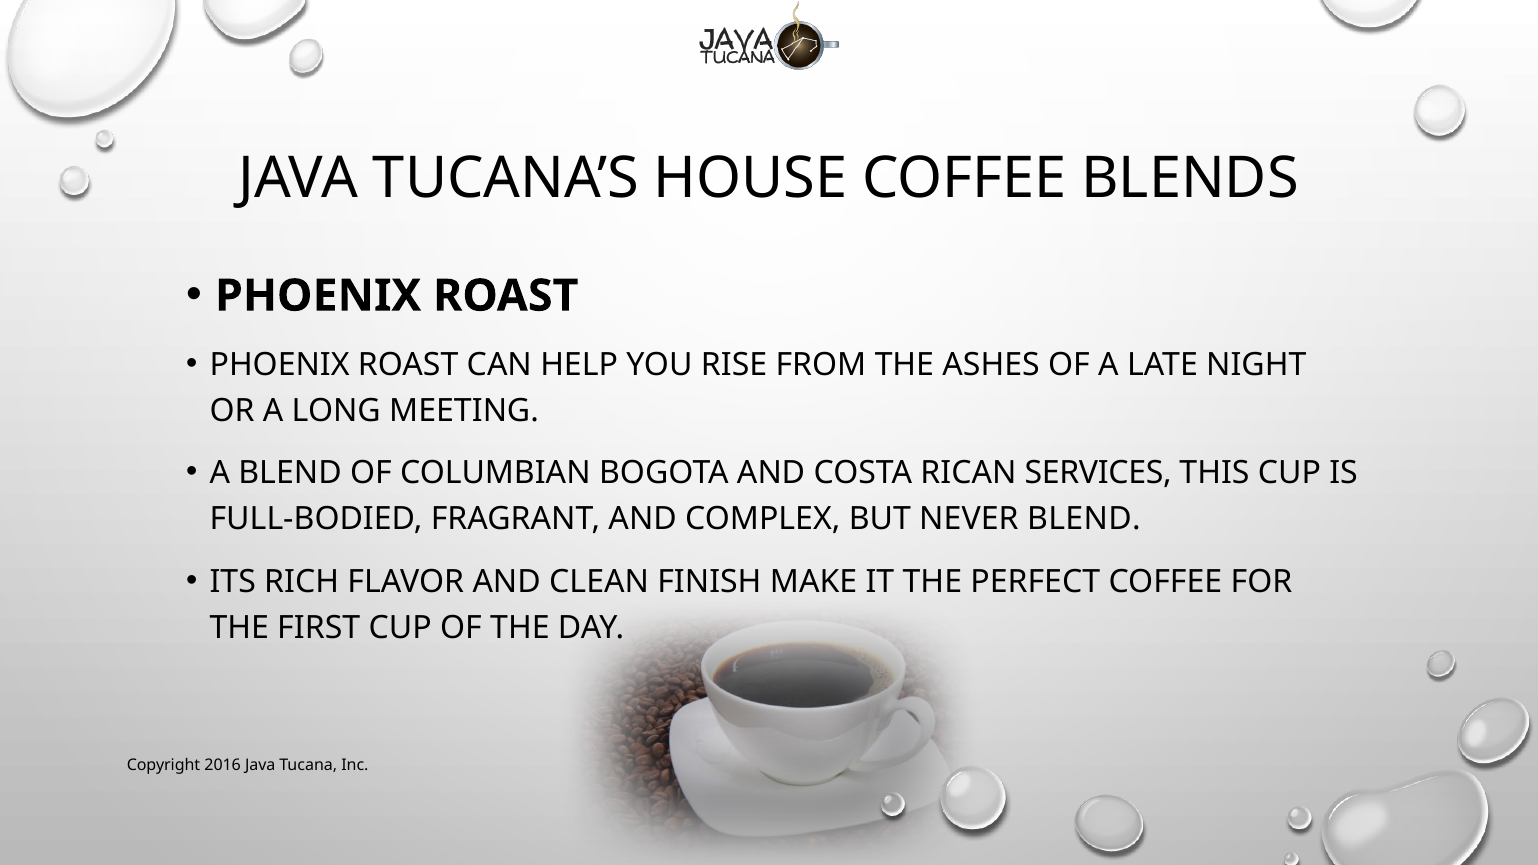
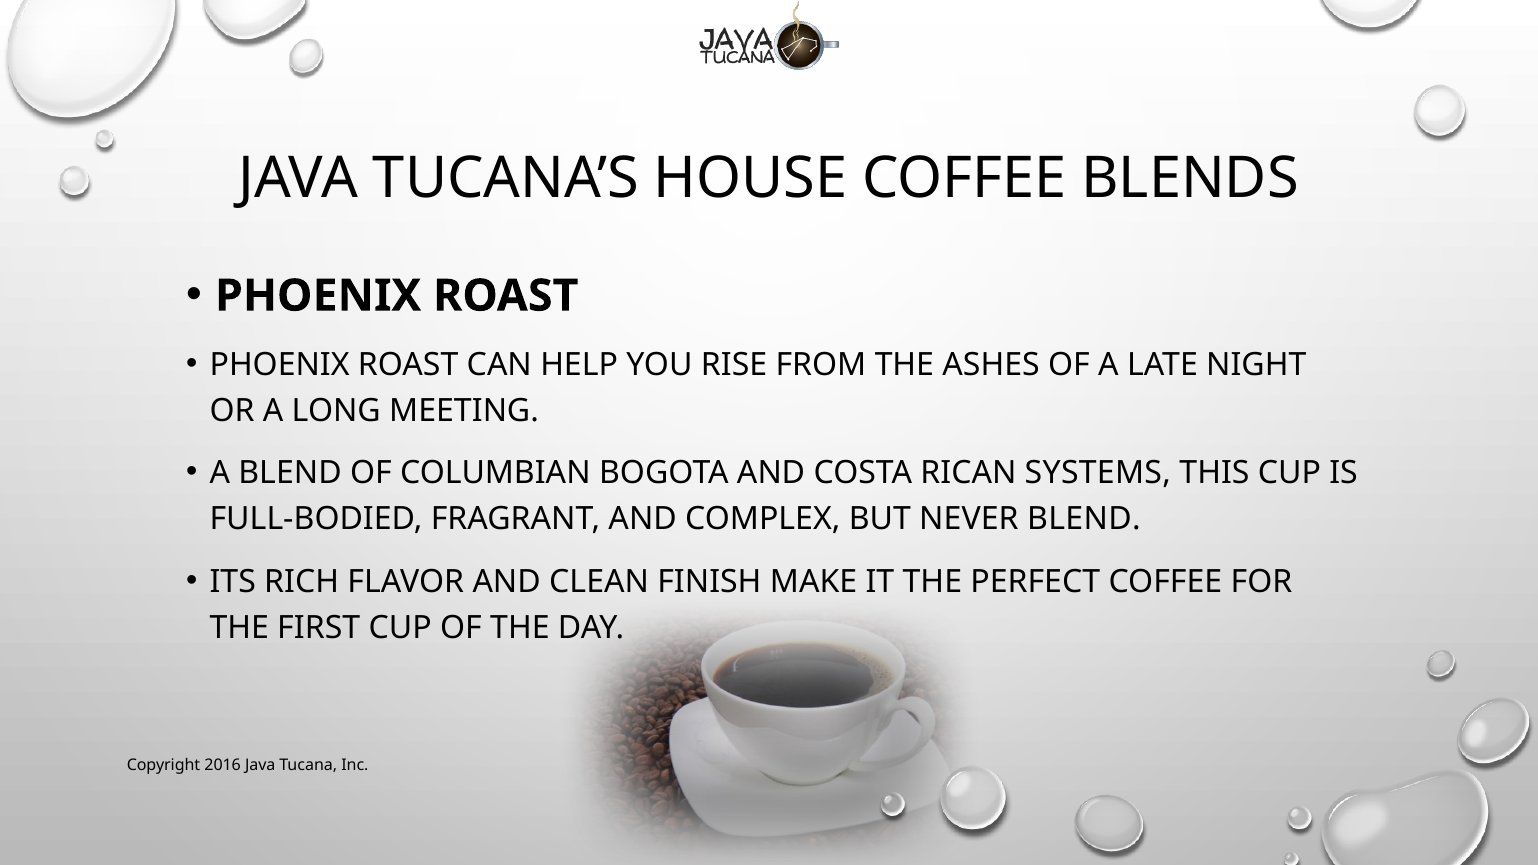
SERVICES: SERVICES -> SYSTEMS
